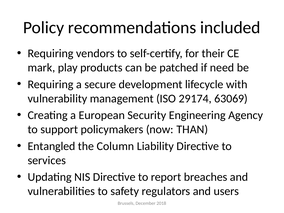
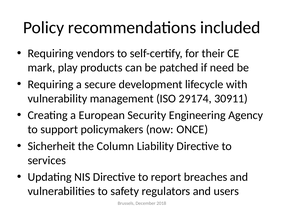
63069: 63069 -> 30911
THAN: THAN -> ONCE
Entangled: Entangled -> Sicherheit
